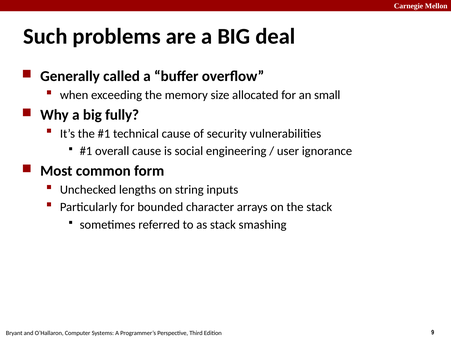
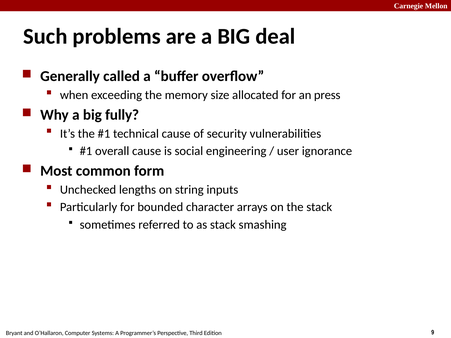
small: small -> press
